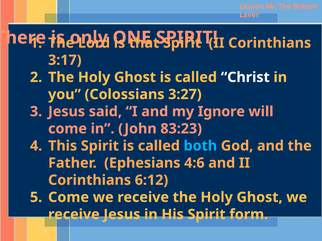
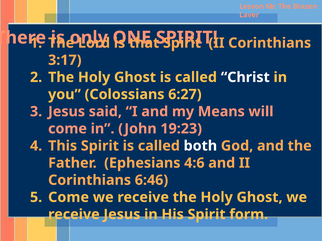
3:27: 3:27 -> 6:27
Ignore: Ignore -> Means
83:23: 83:23 -> 19:23
both colour: light blue -> white
6:12: 6:12 -> 6:46
